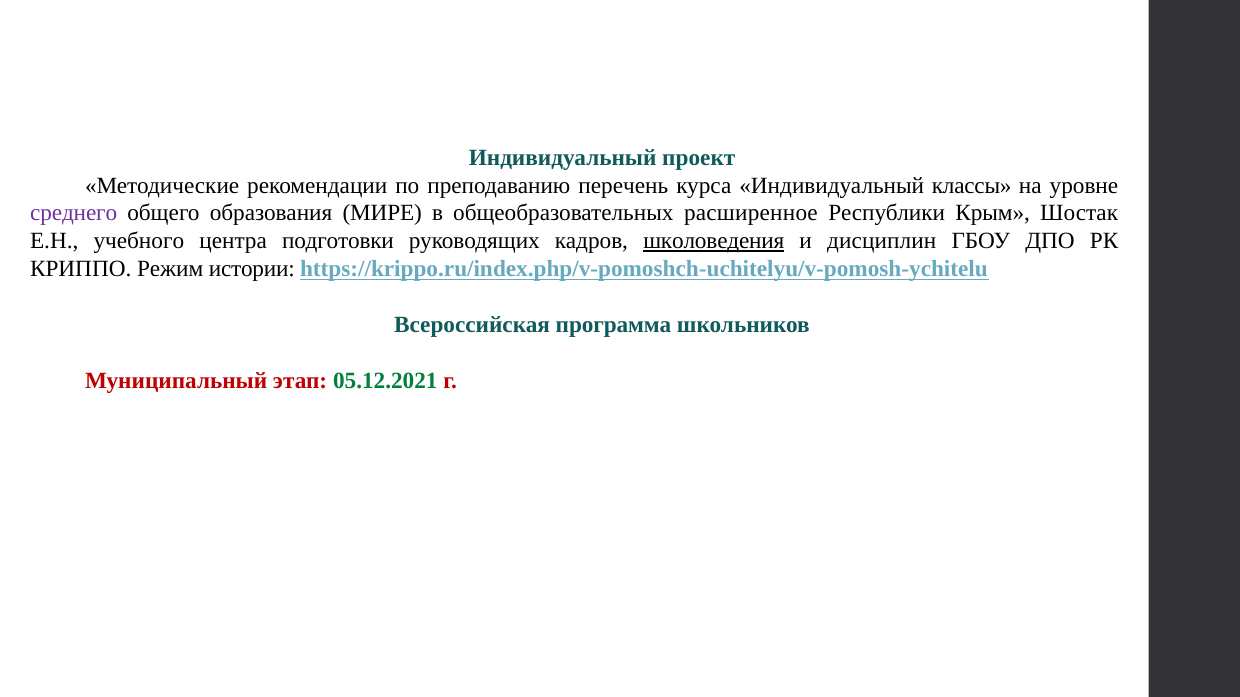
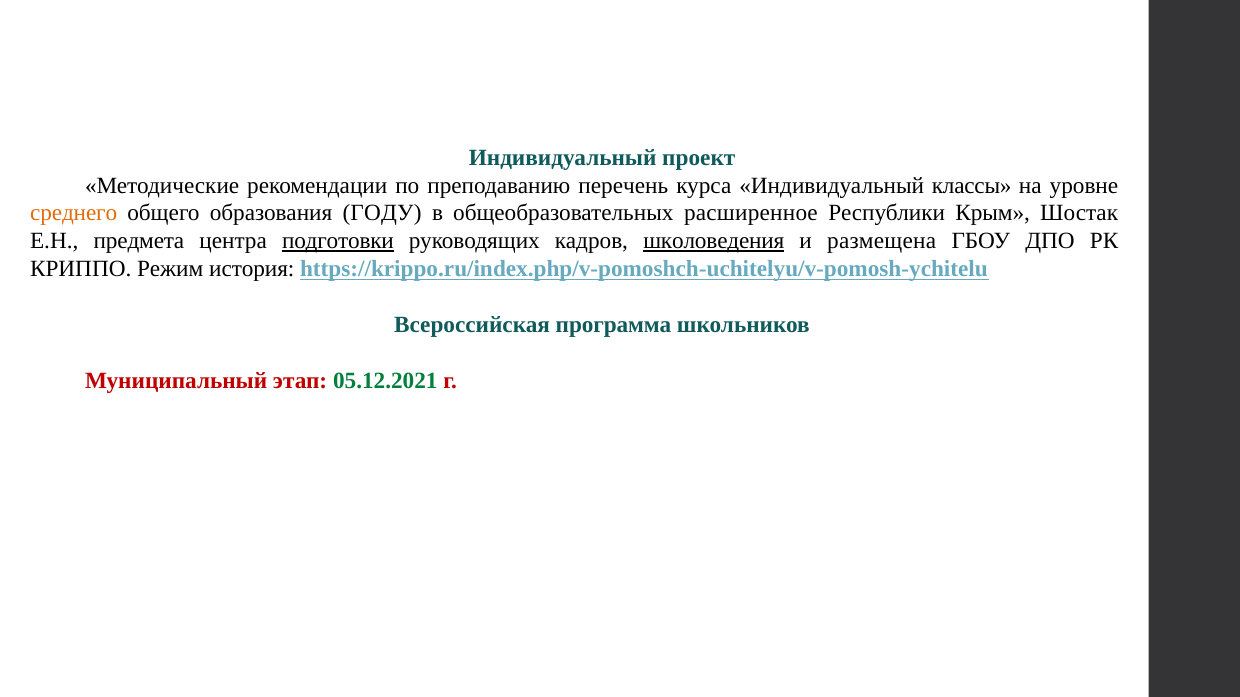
среднего colour: purple -> orange
МИРЕ: МИРЕ -> ГОДУ
учебного: учебного -> предмета
подготовки underline: none -> present
дисциплин: дисциплин -> размещена
истории: истории -> история
